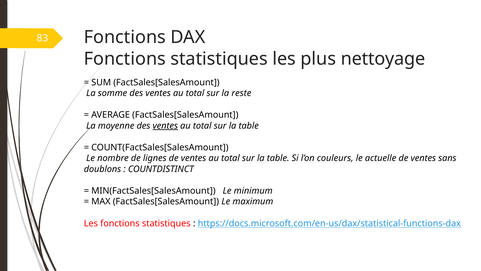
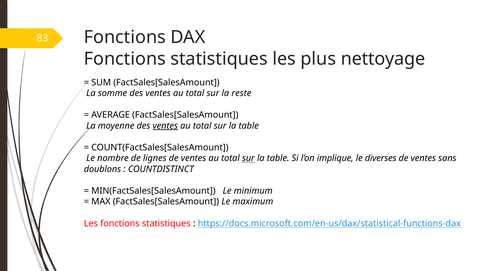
sur at (248, 158) underline: none -> present
couleurs: couleurs -> implique
actuelle: actuelle -> diverses
